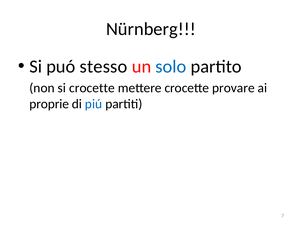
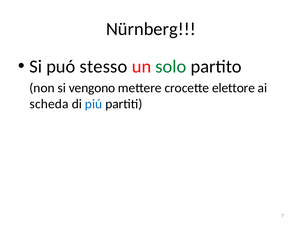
solo colour: blue -> green
si crocette: crocette -> vengono
provare: provare -> elettore
proprie: proprie -> scheda
